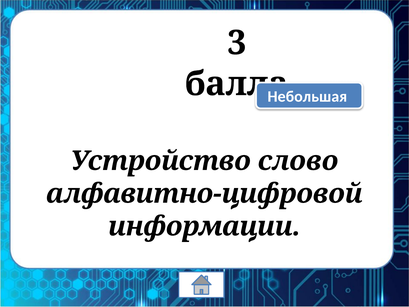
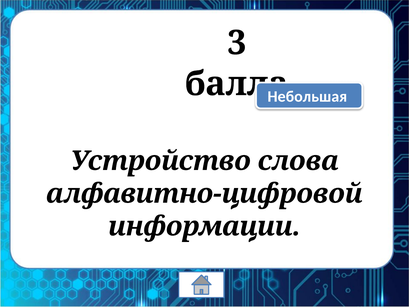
слово: слово -> слова
